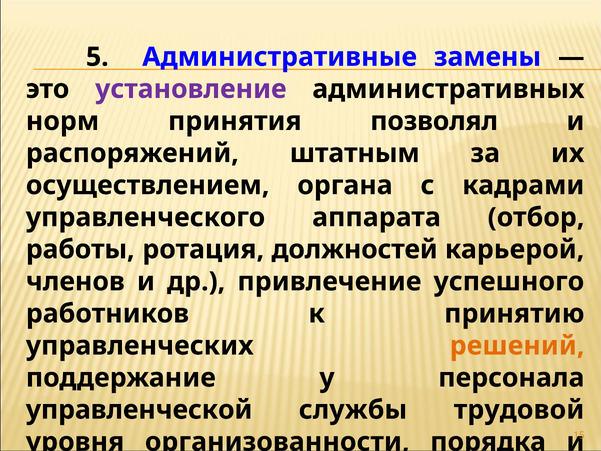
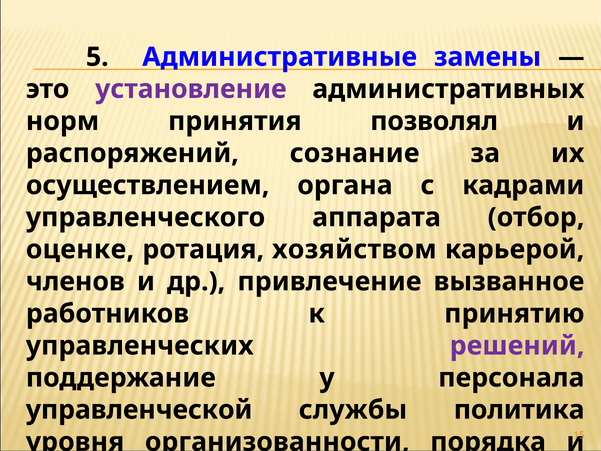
штатным: штатным -> сознание
работы: работы -> оценке
должностей: должностей -> хозяйством
успешного: успешного -> вызванное
решений colour: orange -> purple
трудовой: трудовой -> политика
